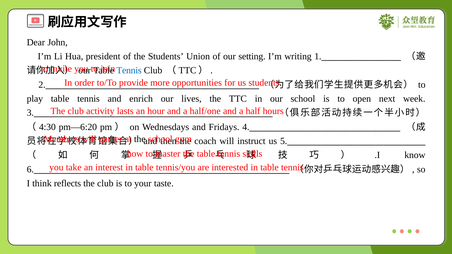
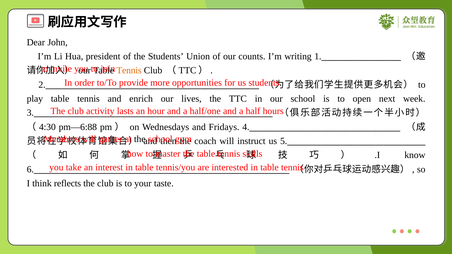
setting: setting -> counts
Tennis at (129, 71) colour: blue -> orange
pm—6:20: pm—6:20 -> pm—6:88
